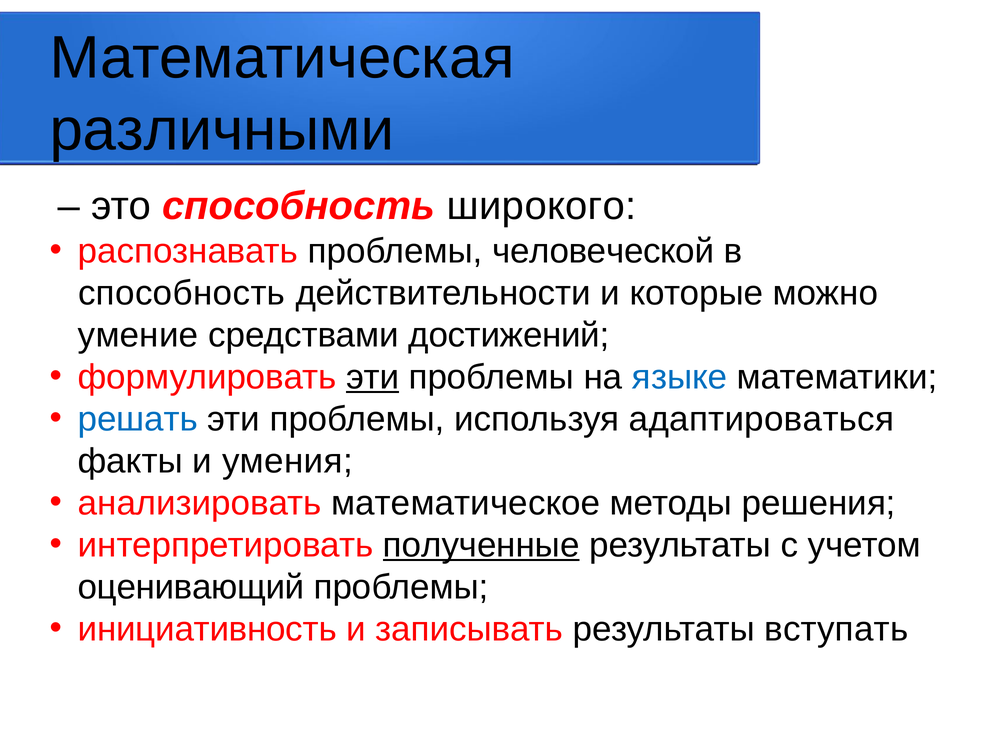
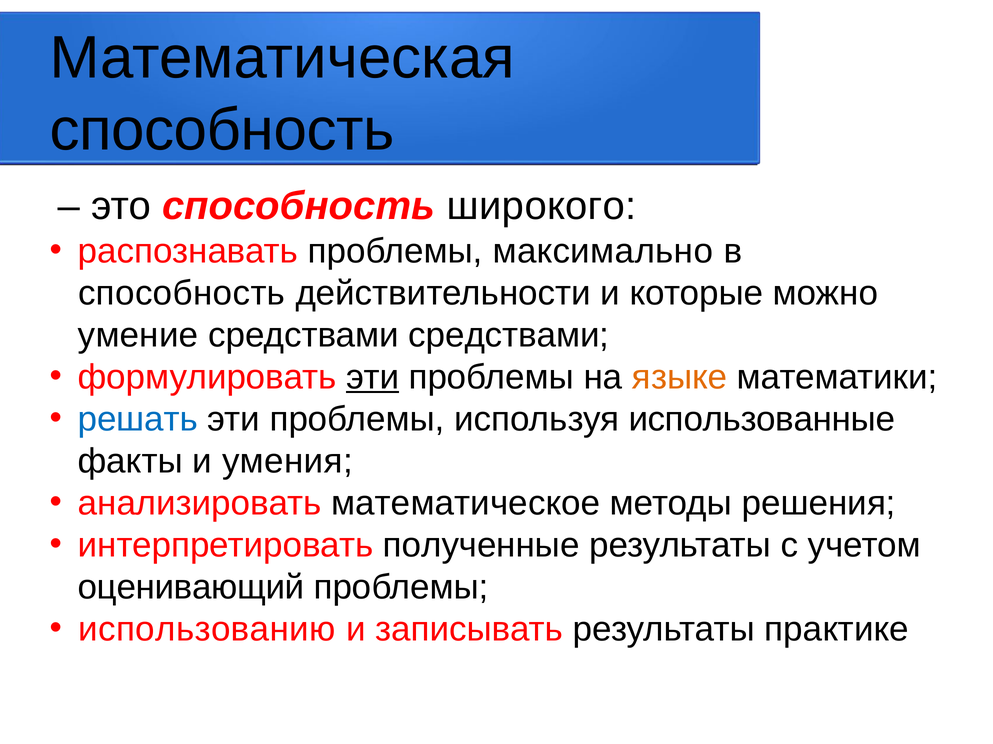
различными at (222, 130): различными -> способность
человеческой: человеческой -> максимально
средствами достижений: достижений -> средствами
языке colour: blue -> orange
адаптироваться: адаптироваться -> использованные
полученные underline: present -> none
инициативность: инициативность -> использованию
вступать: вступать -> практике
